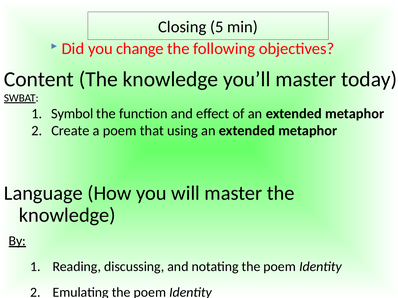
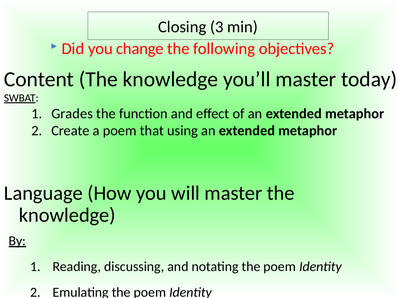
5: 5 -> 3
Symbol: Symbol -> Grades
